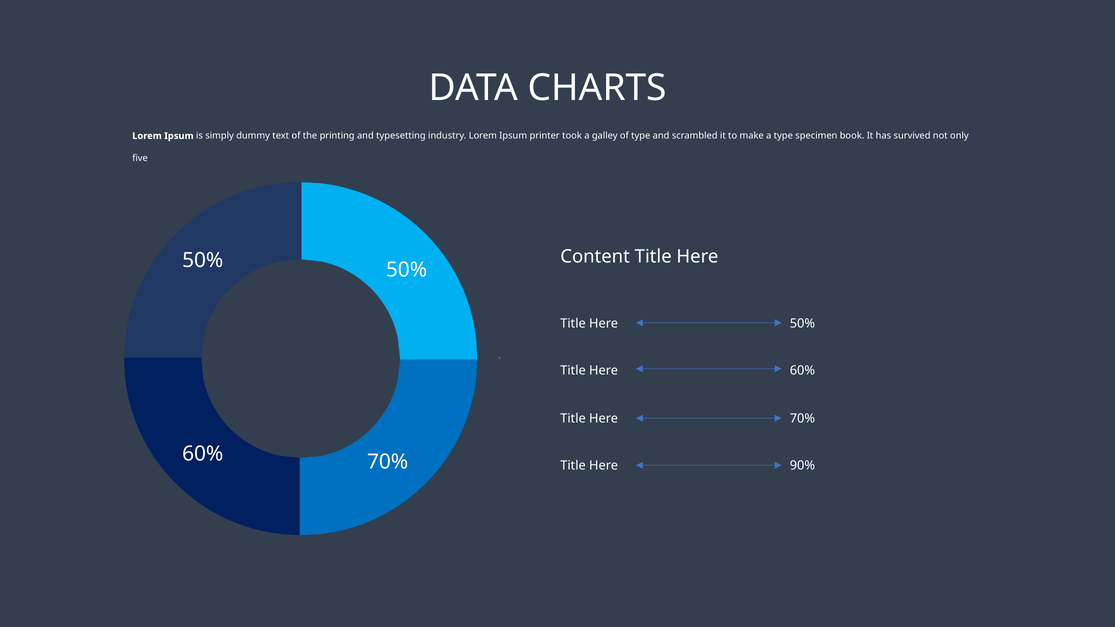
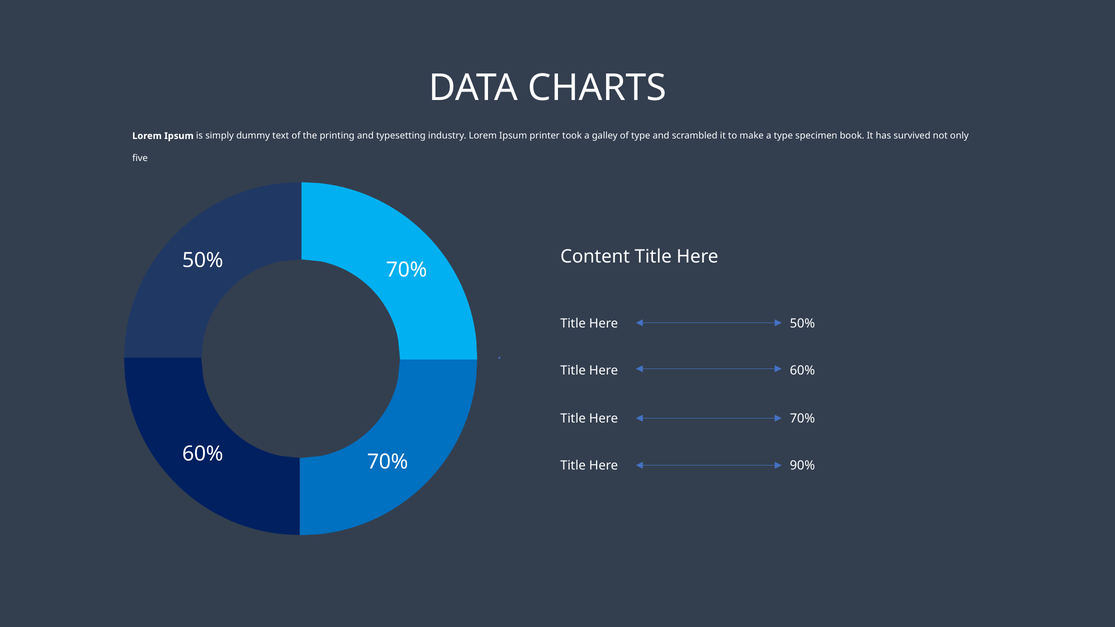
50% at (407, 270): 50% -> 70%
